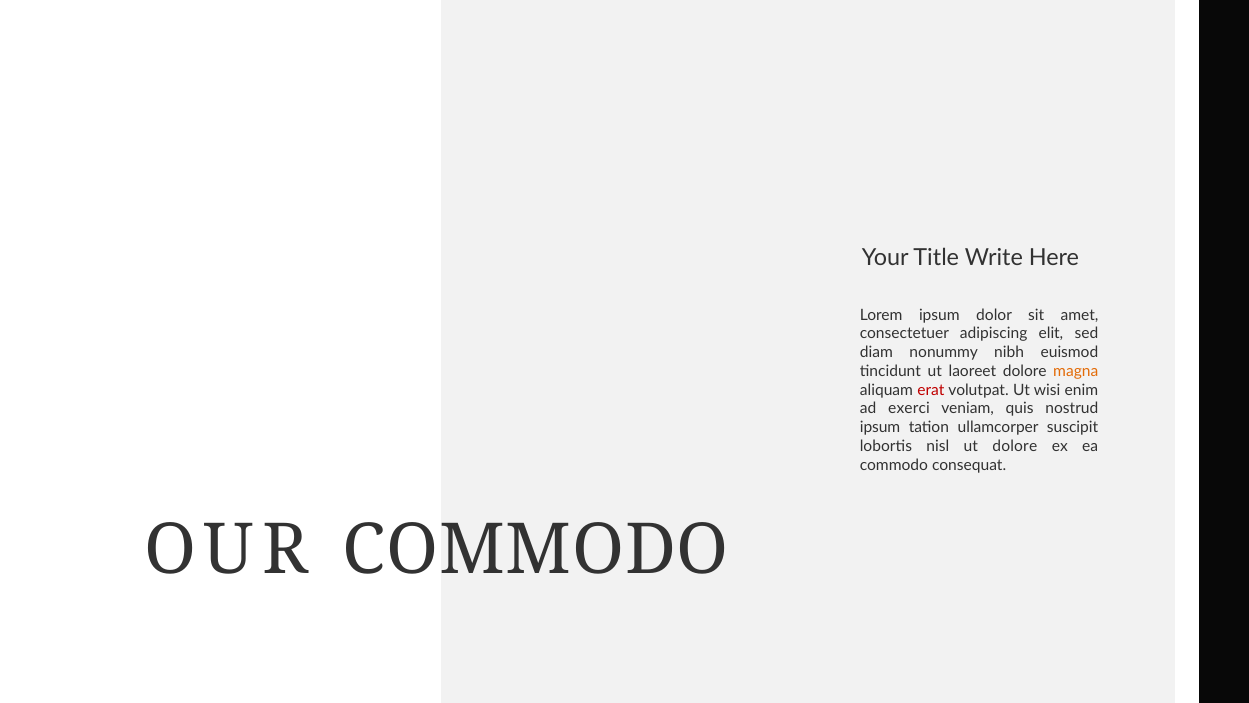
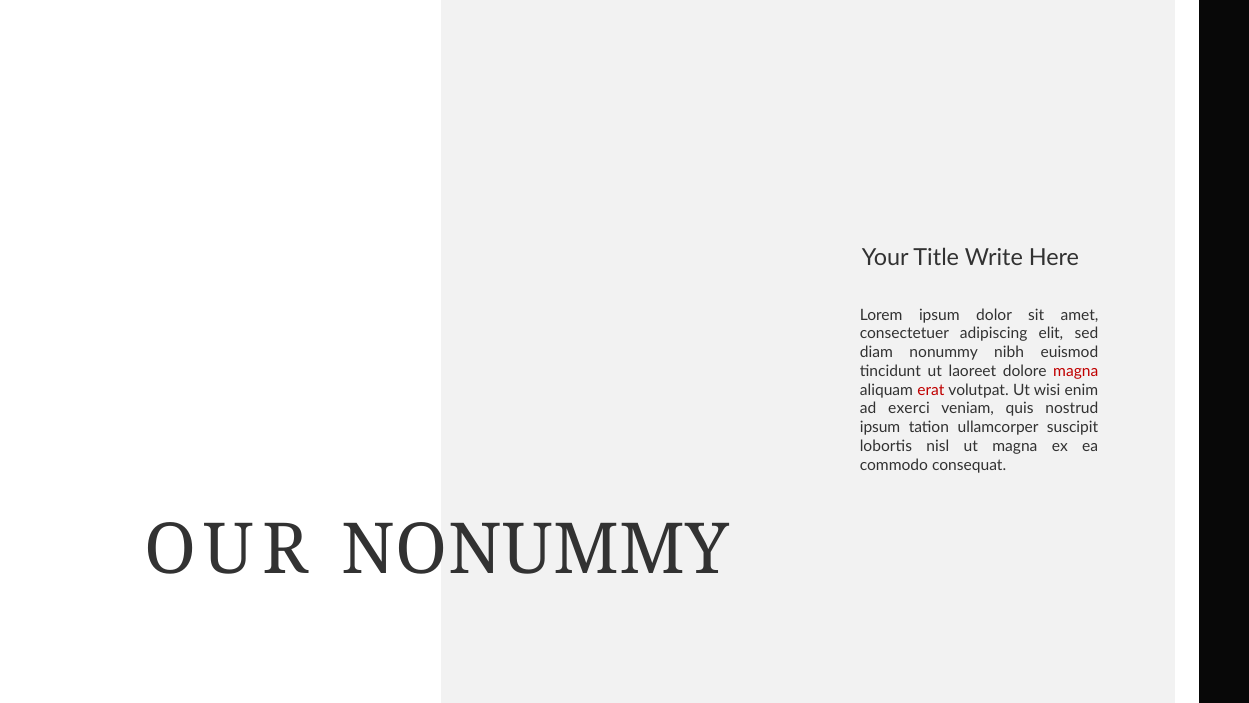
magna at (1076, 371) colour: orange -> red
ut dolore: dolore -> magna
OUR COMMODO: COMMODO -> NONUMMY
